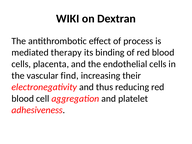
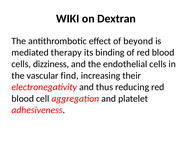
process: process -> beyond
placenta: placenta -> dizziness
